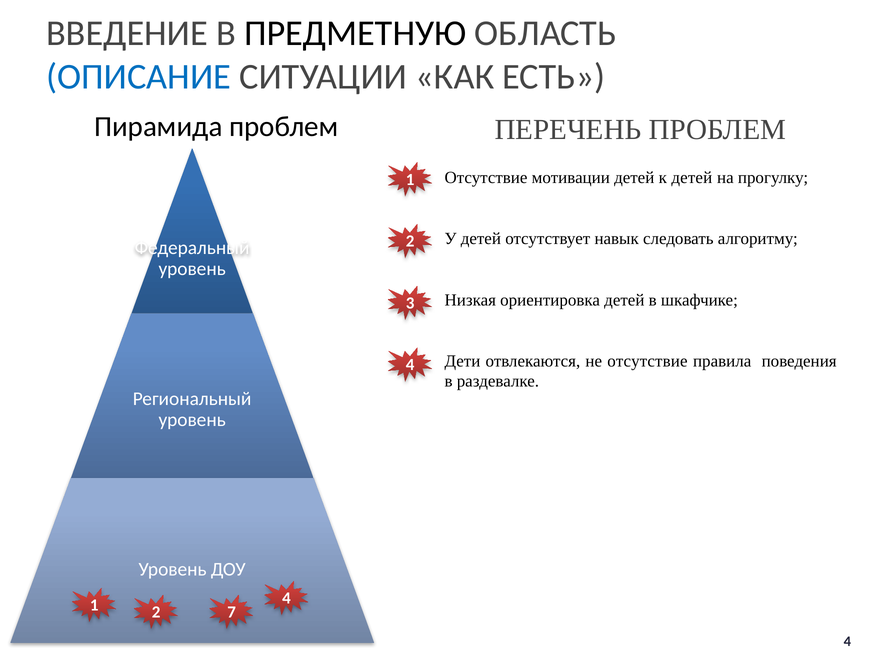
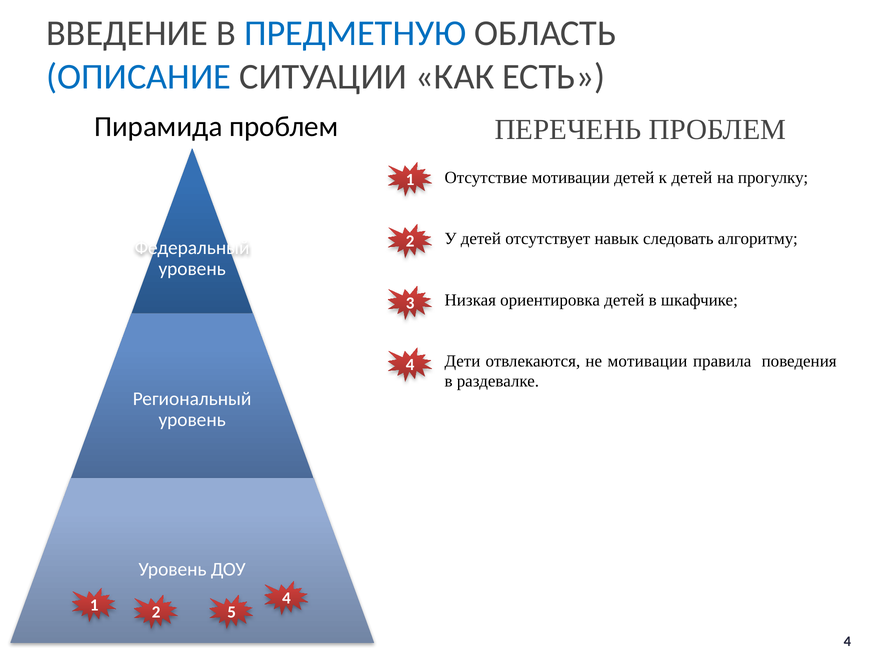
ПРЕДМЕТНУЮ colour: black -> blue
не отсутствие: отсутствие -> мотивации
7: 7 -> 5
